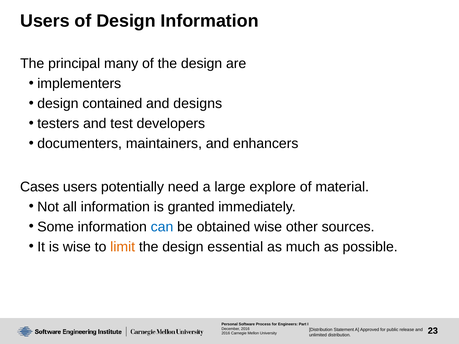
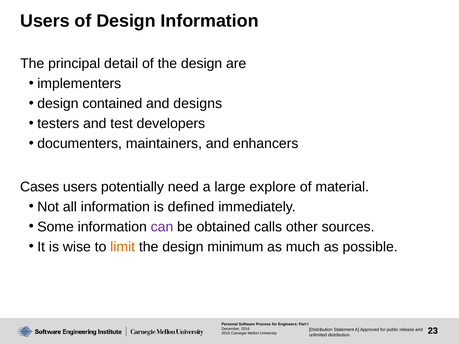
many: many -> detail
granted: granted -> defined
can colour: blue -> purple
obtained wise: wise -> calls
essential: essential -> minimum
